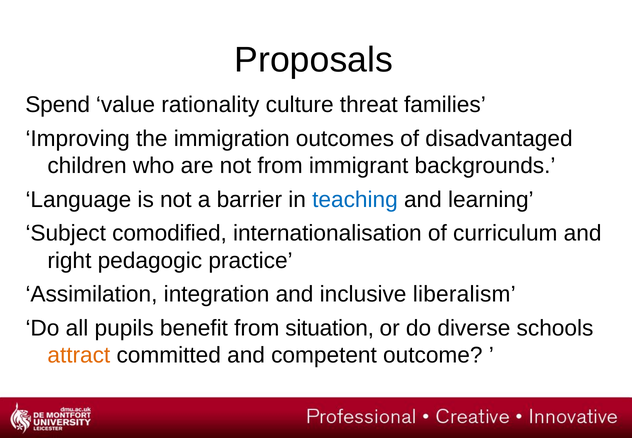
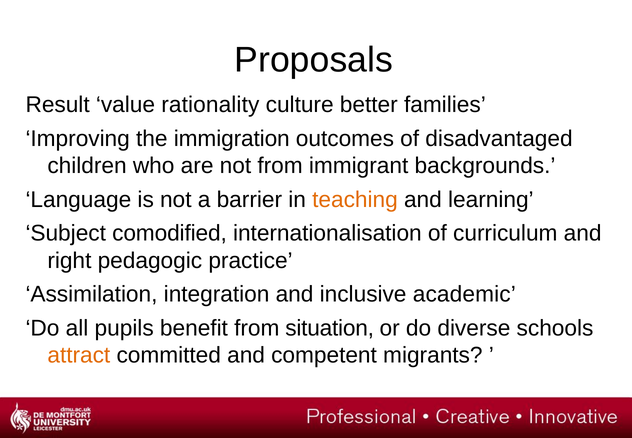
Spend: Spend -> Result
threat: threat -> better
teaching colour: blue -> orange
liberalism: liberalism -> academic
outcome: outcome -> migrants
